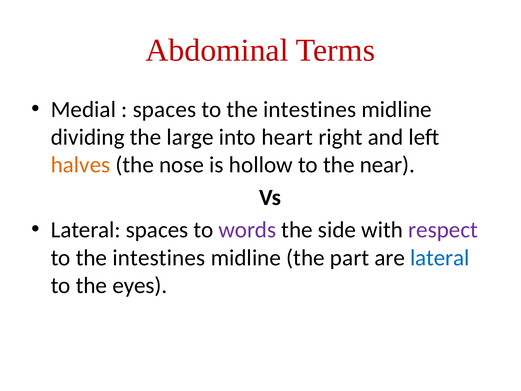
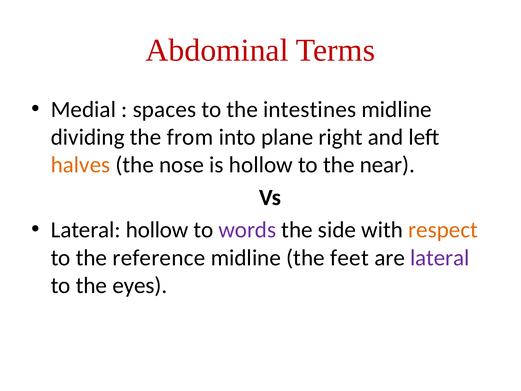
large: large -> from
heart: heart -> plane
Lateral spaces: spaces -> hollow
respect colour: purple -> orange
intestines at (159, 258): intestines -> reference
part: part -> feet
lateral at (440, 258) colour: blue -> purple
